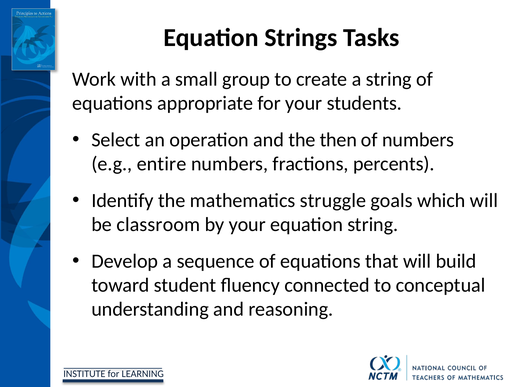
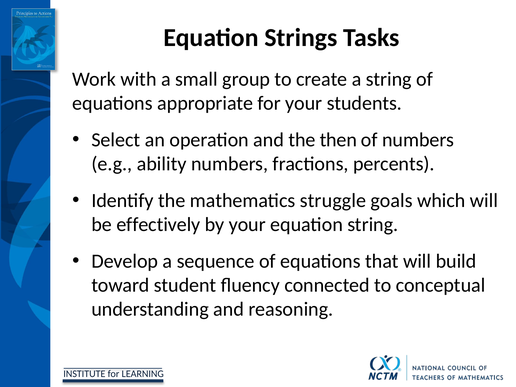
entire: entire -> ability
classroom: classroom -> effectively
